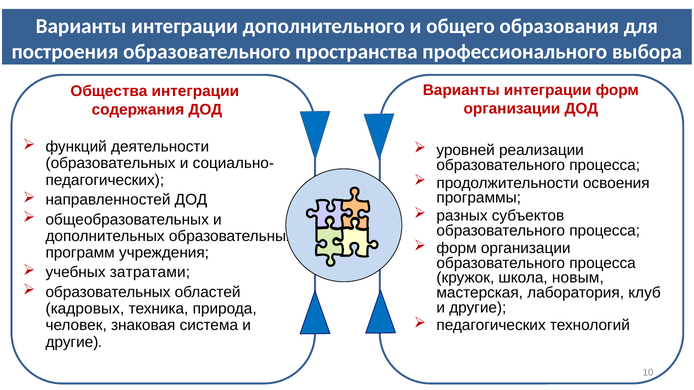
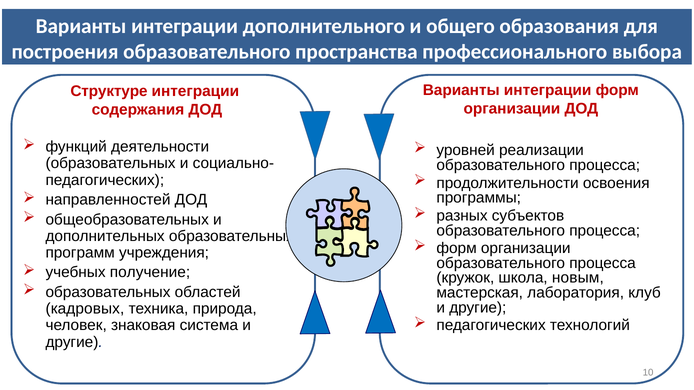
Общества: Общества -> Структуре
затратами: затратами -> получение
